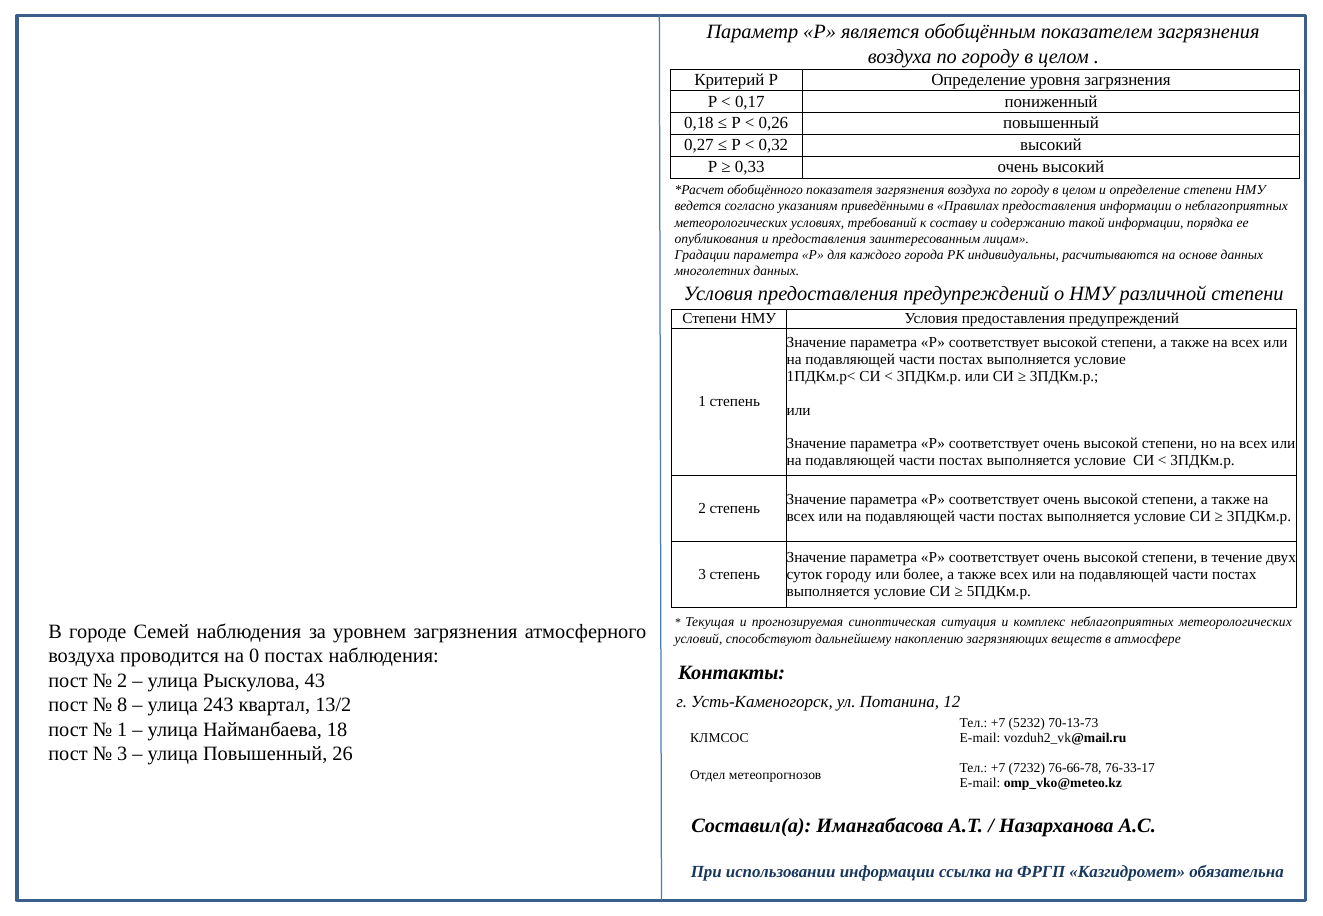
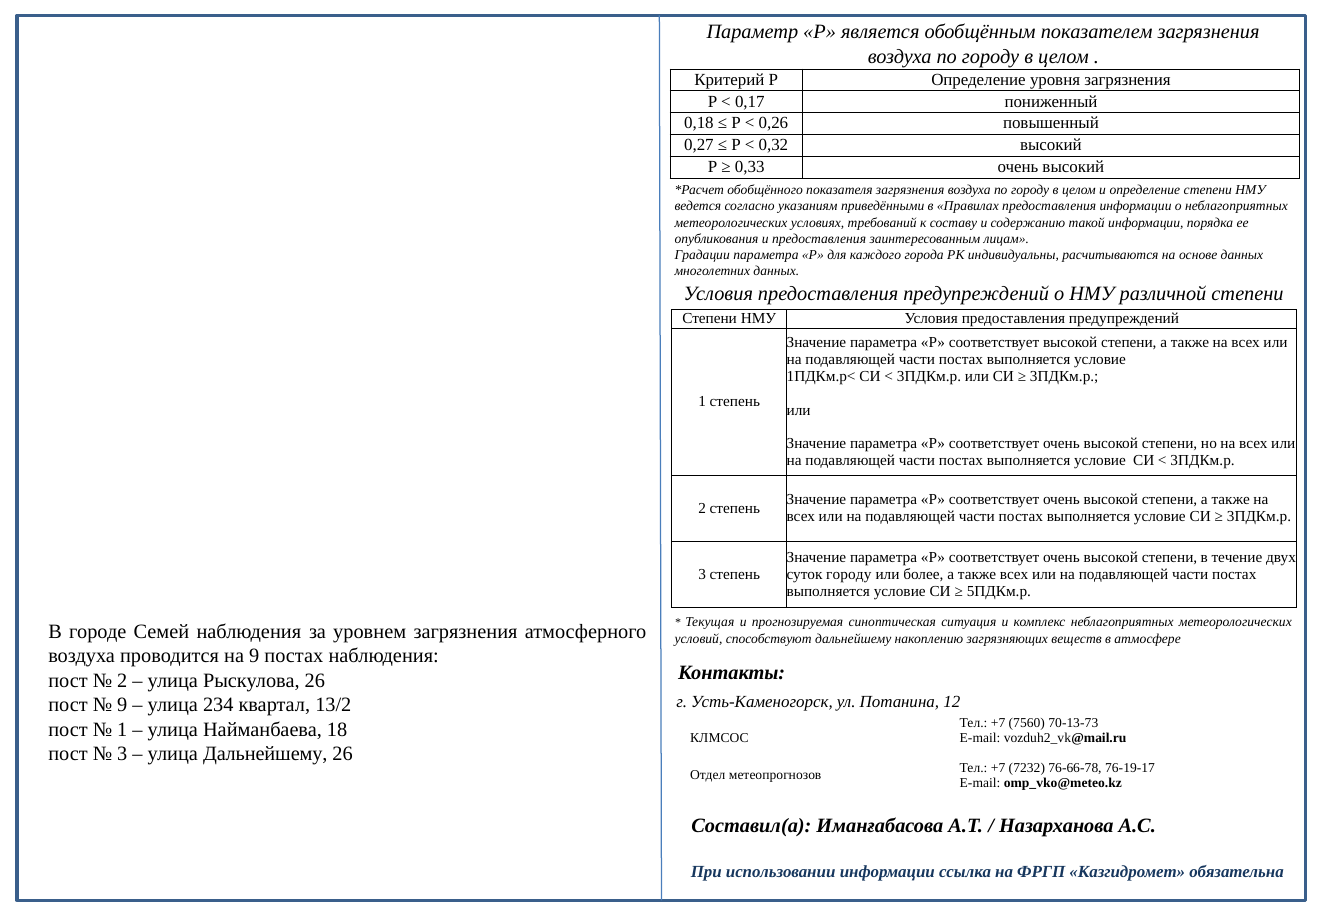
на 0: 0 -> 9
Рыскулова 43: 43 -> 26
8 at (122, 705): 8 -> 9
243: 243 -> 234
5232: 5232 -> 7560
улица Повышенный: Повышенный -> Дальнейшему
76-33-17: 76-33-17 -> 76-19-17
